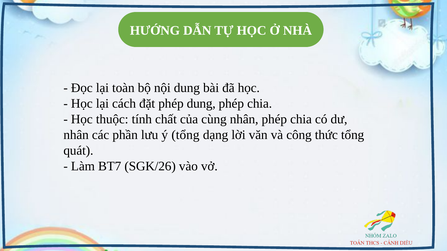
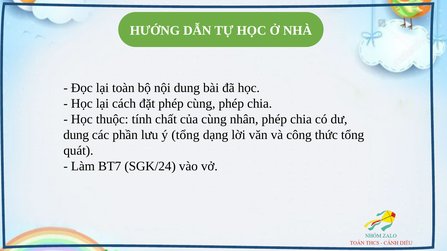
phép dung: dung -> cùng
nhân at (76, 135): nhân -> dung
SGK/26: SGK/26 -> SGK/24
